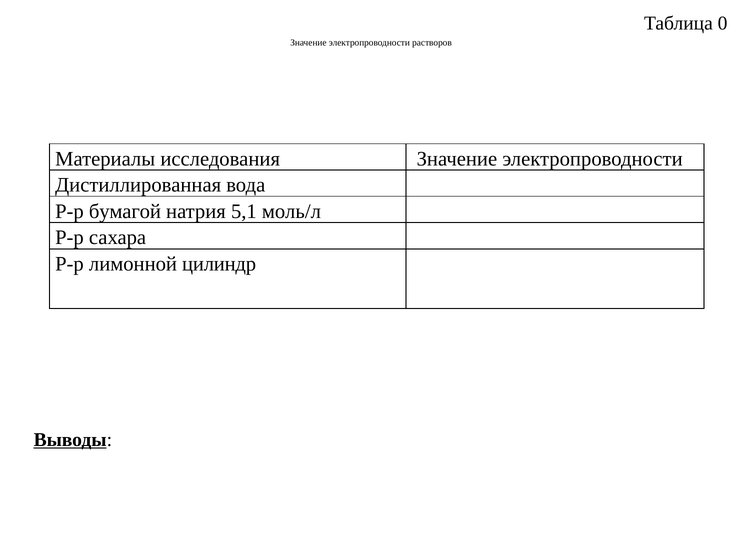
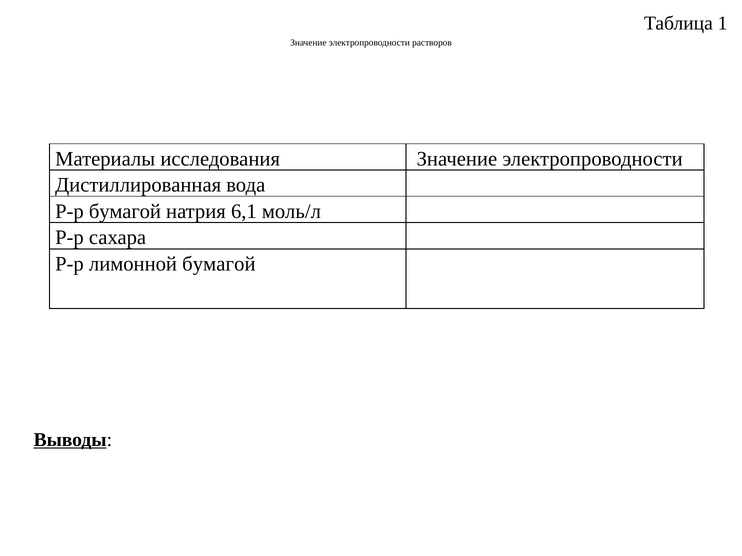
0: 0 -> 1
5,1: 5,1 -> 6,1
лимонной цилиндр: цилиндр -> бумагой
